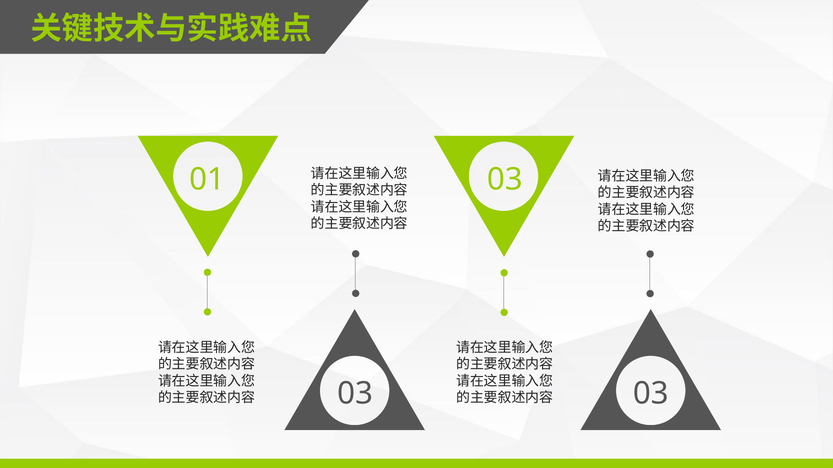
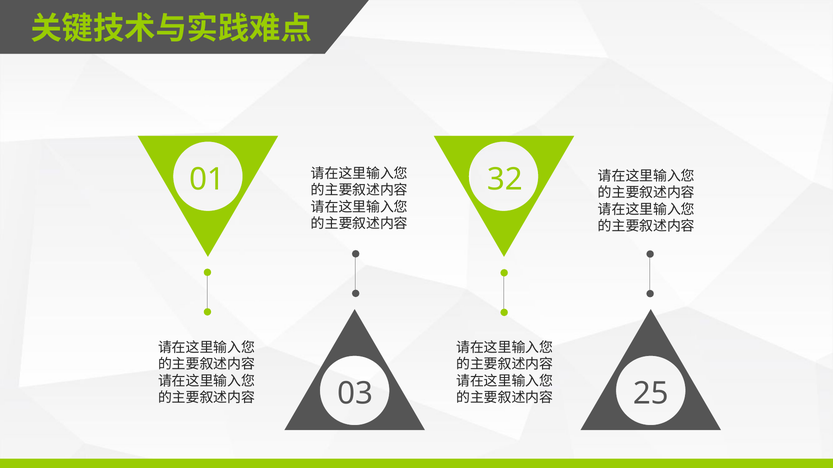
01 03: 03 -> 32
03 at (651, 394): 03 -> 25
